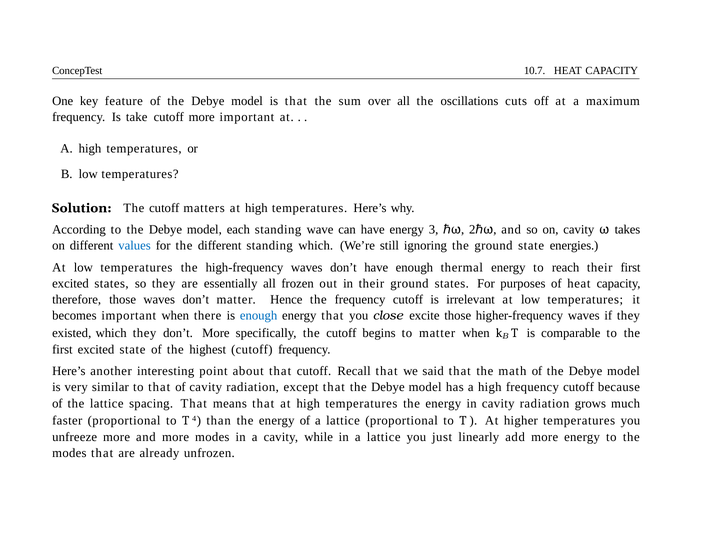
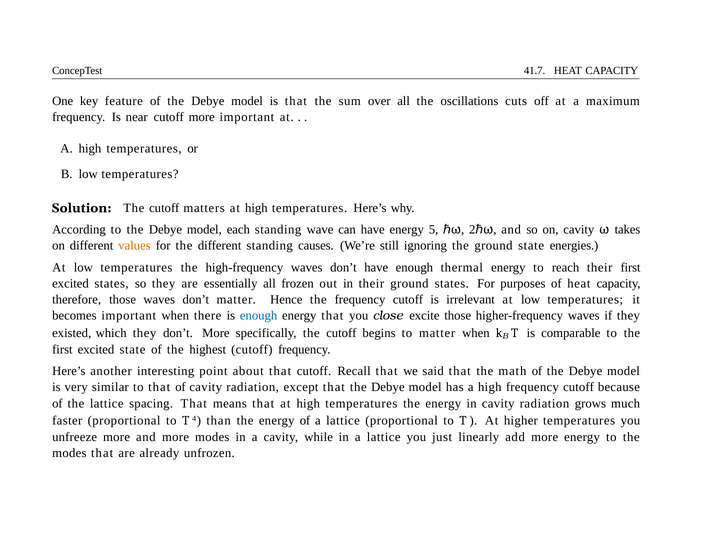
10.7: 10.7 -> 41.7
take: take -> near
3: 3 -> 5
values colour: blue -> orange
standing which: which -> causes
